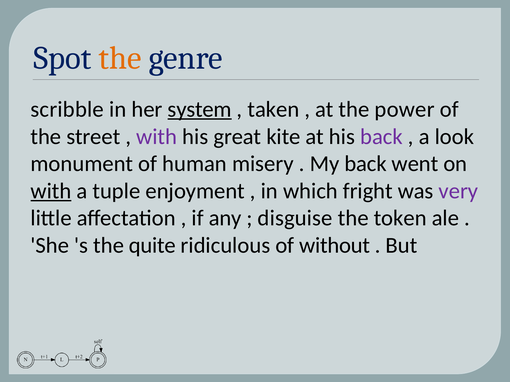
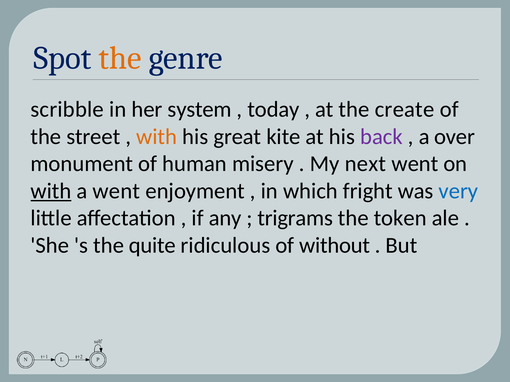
system underline: present -> none
taken: taken -> today
power: power -> create
with at (157, 137) colour: purple -> orange
look: look -> over
My back: back -> next
a tuple: tuple -> went
very colour: purple -> blue
disguise: disguise -> trigrams
